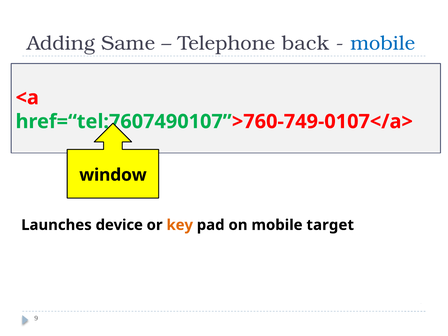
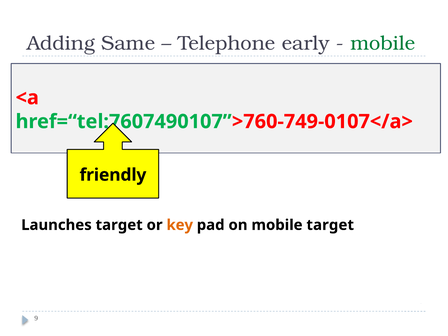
back: back -> early
mobile at (383, 43) colour: blue -> green
window: window -> friendly
Launches device: device -> target
